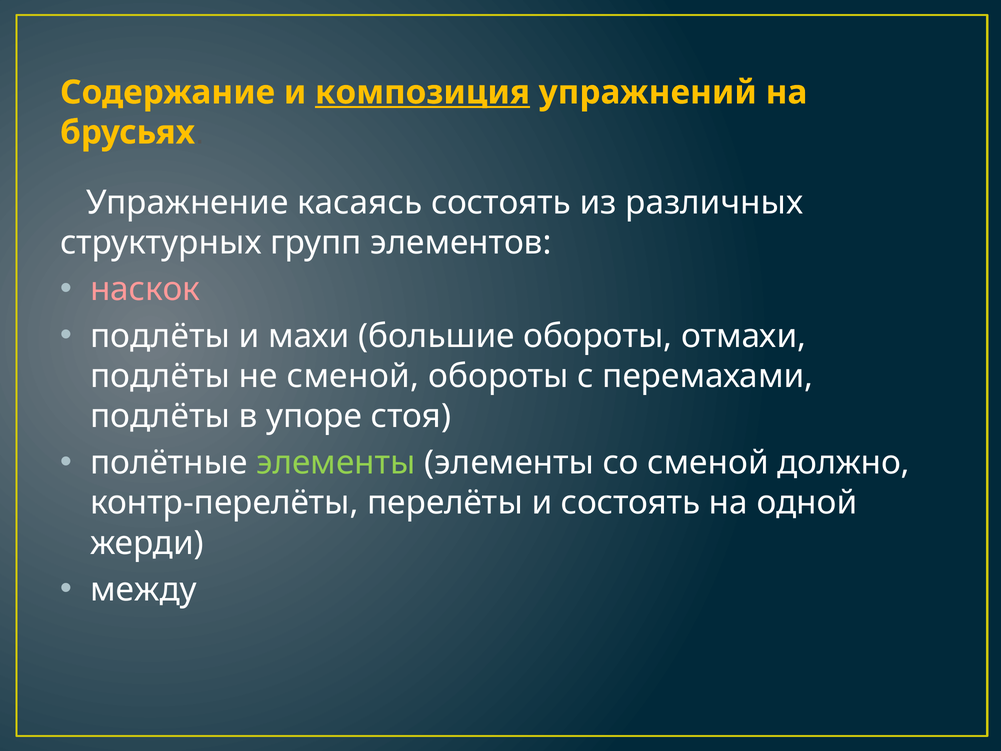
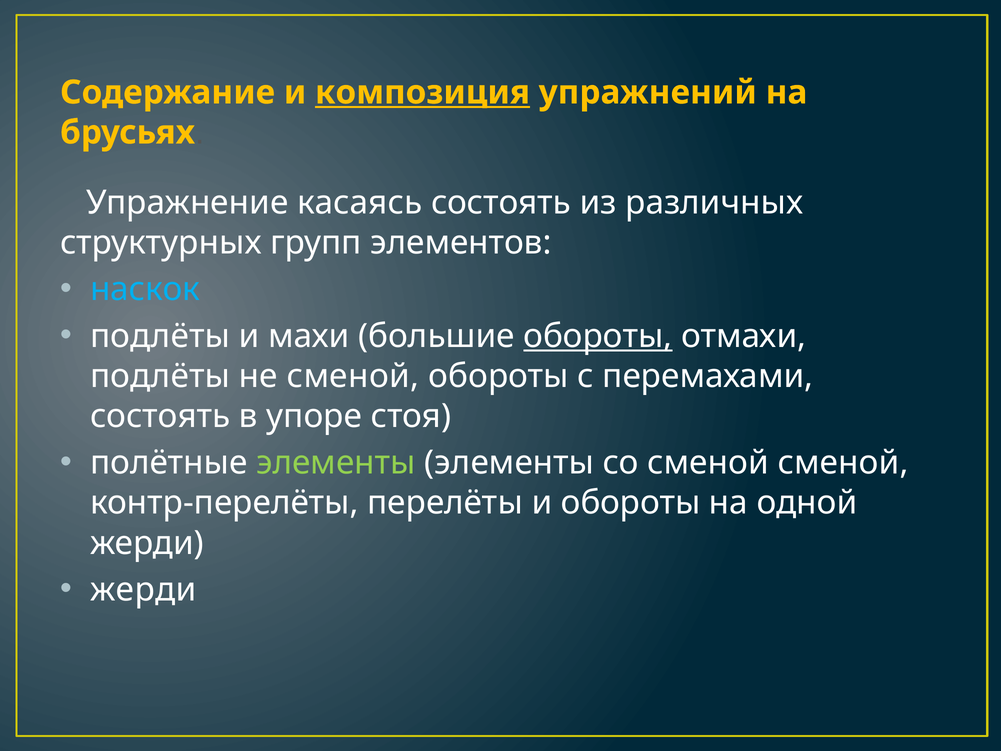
наскок colour: pink -> light blue
обороты at (598, 336) underline: none -> present
подлёты at (160, 416): подлёты -> состоять
сменой должно: должно -> сменой
и состоять: состоять -> обороты
между at (144, 590): между -> жерди
